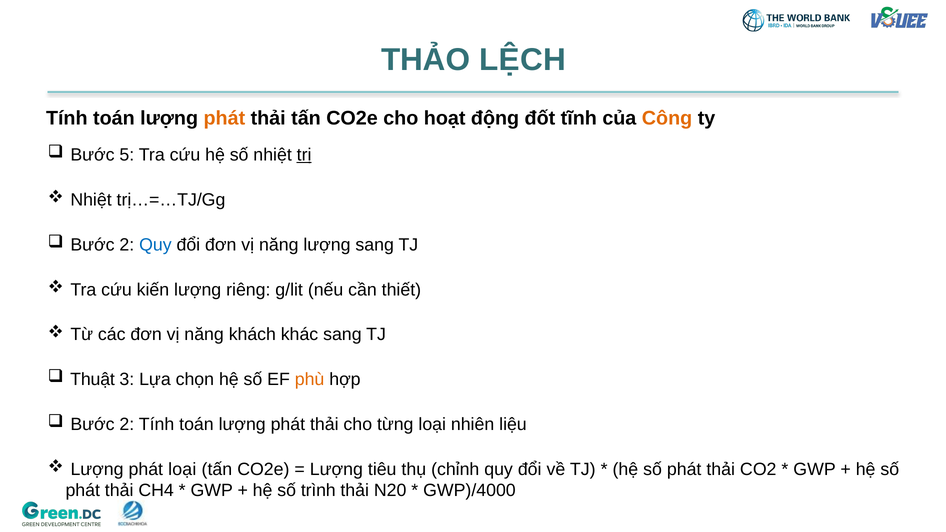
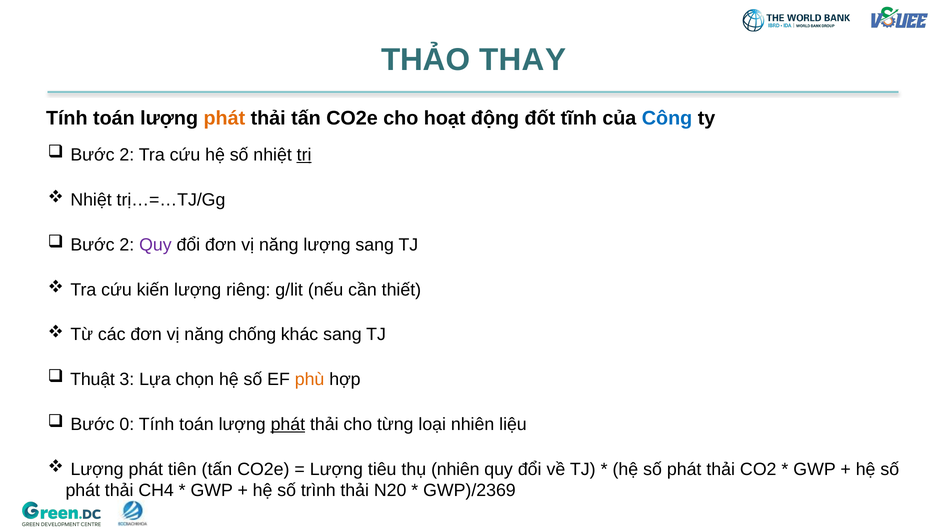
LỆCH: LỆCH -> THAY
Công colour: orange -> blue
5 at (127, 155): 5 -> 2
Quy at (155, 245) colour: blue -> purple
khách: khách -> chống
2 at (127, 424): 2 -> 0
phát at (288, 424) underline: none -> present
phát loại: loại -> tiên
thụ chỉnh: chỉnh -> nhiên
GWP)/4000: GWP)/4000 -> GWP)/2369
